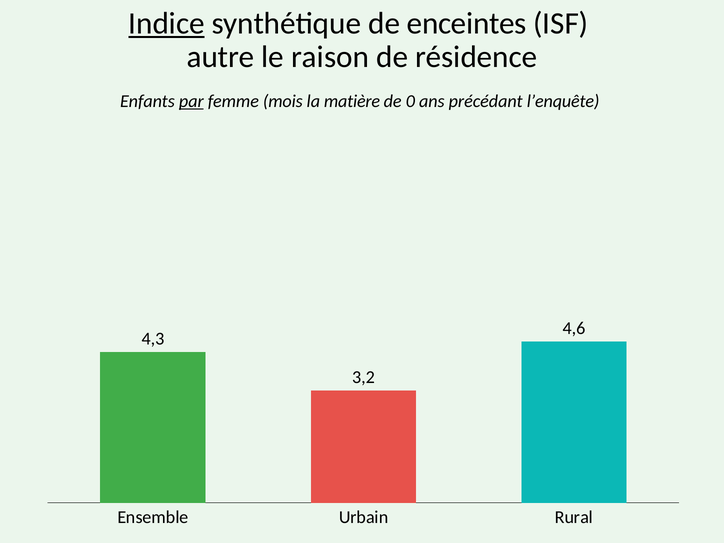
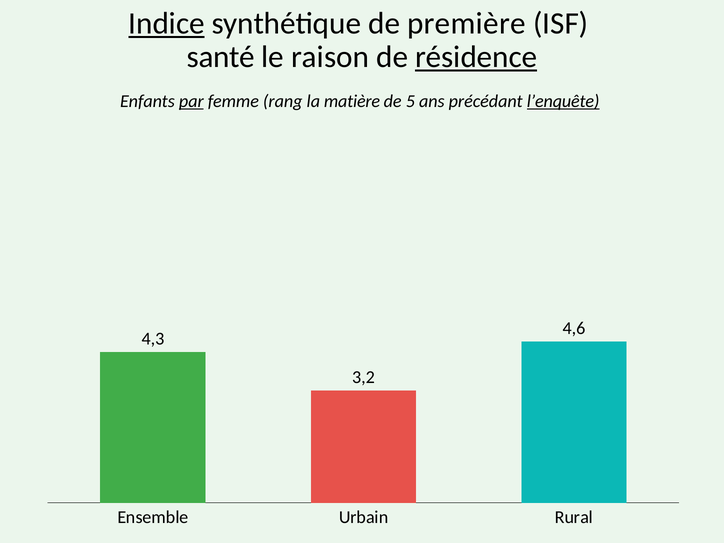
enceintes: enceintes -> première
autre: autre -> santé
résidence underline: none -> present
mois: mois -> rang
0: 0 -> 5
l’enquête underline: none -> present
